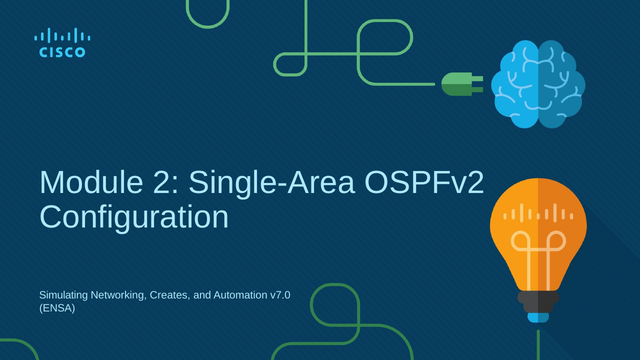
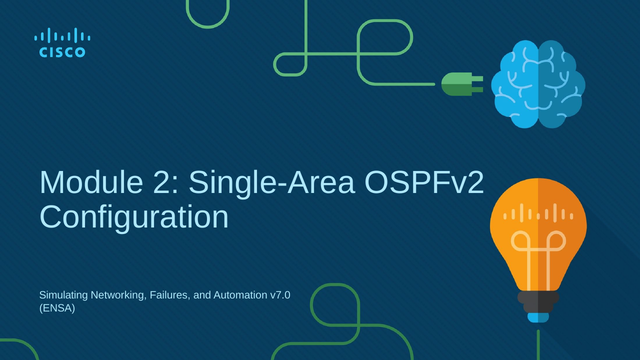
Creates: Creates -> Failures
